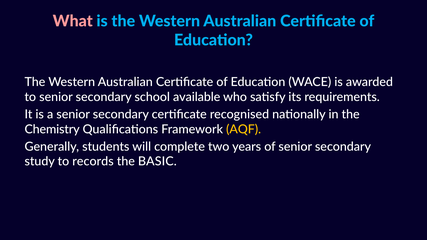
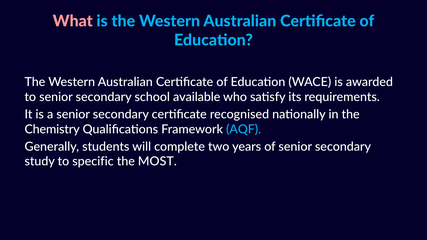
AQF colour: yellow -> light blue
records: records -> specific
BASIC: BASIC -> MOST
